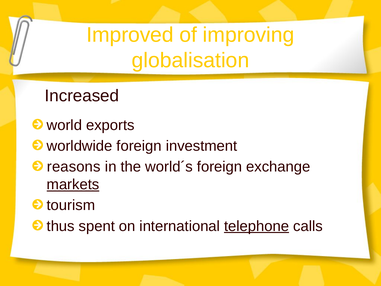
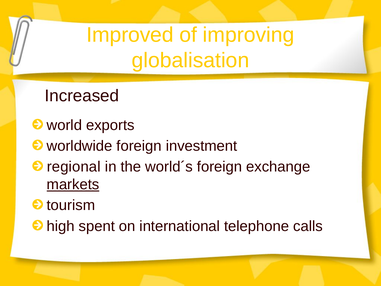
reasons: reasons -> regional
thus: thus -> high
telephone underline: present -> none
